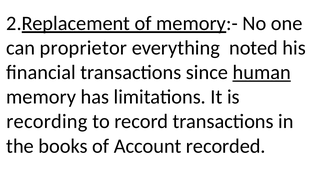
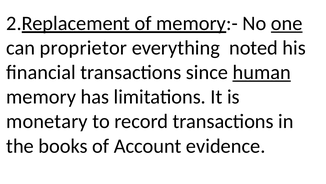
one underline: none -> present
recording: recording -> monetary
recorded: recorded -> evidence
